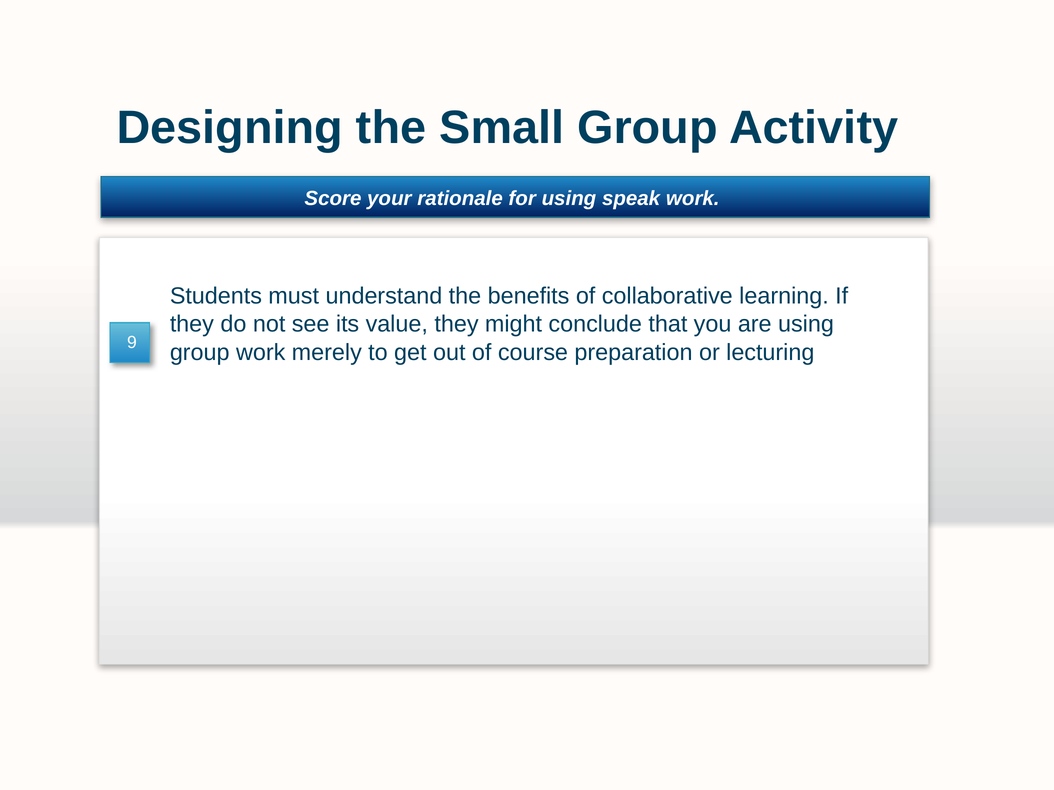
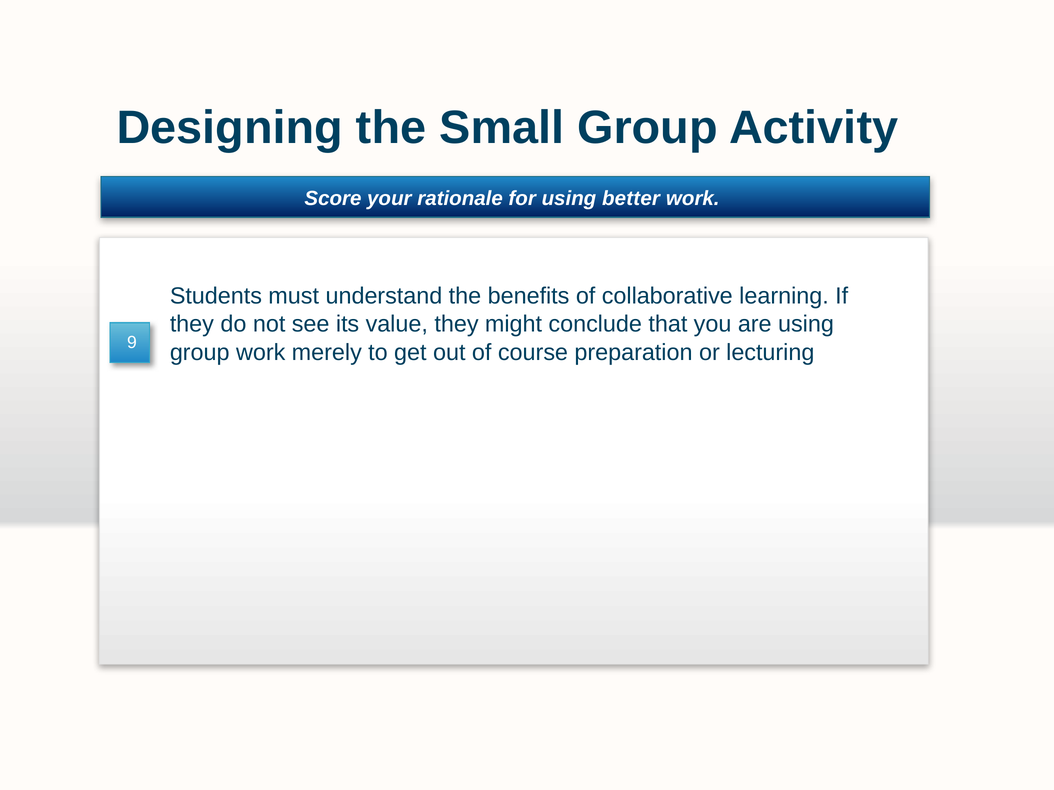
speak: speak -> better
